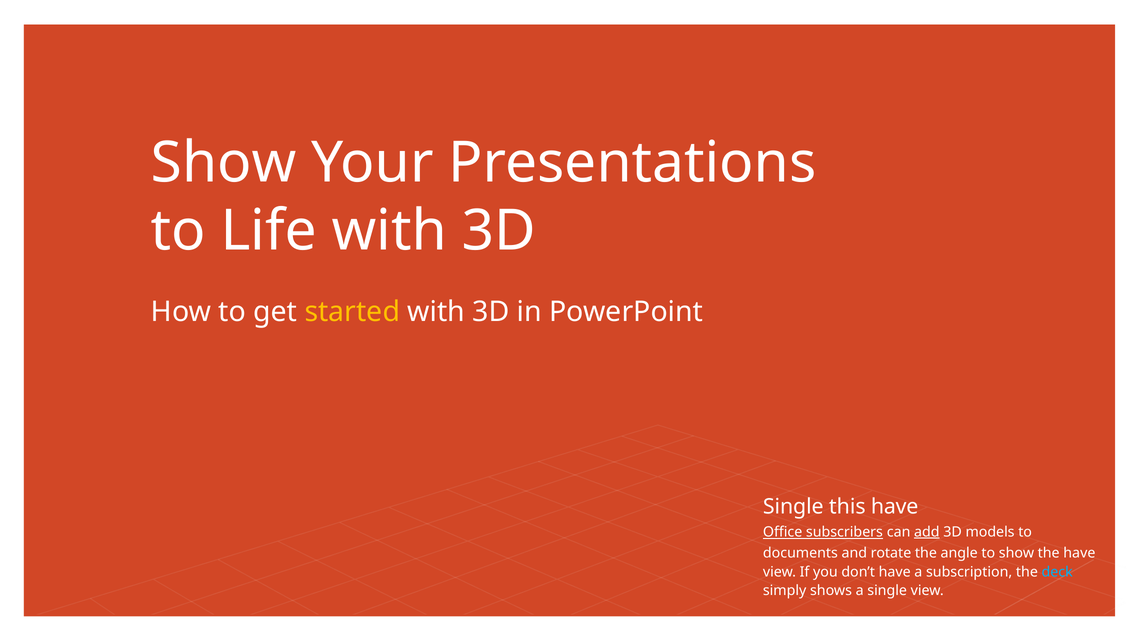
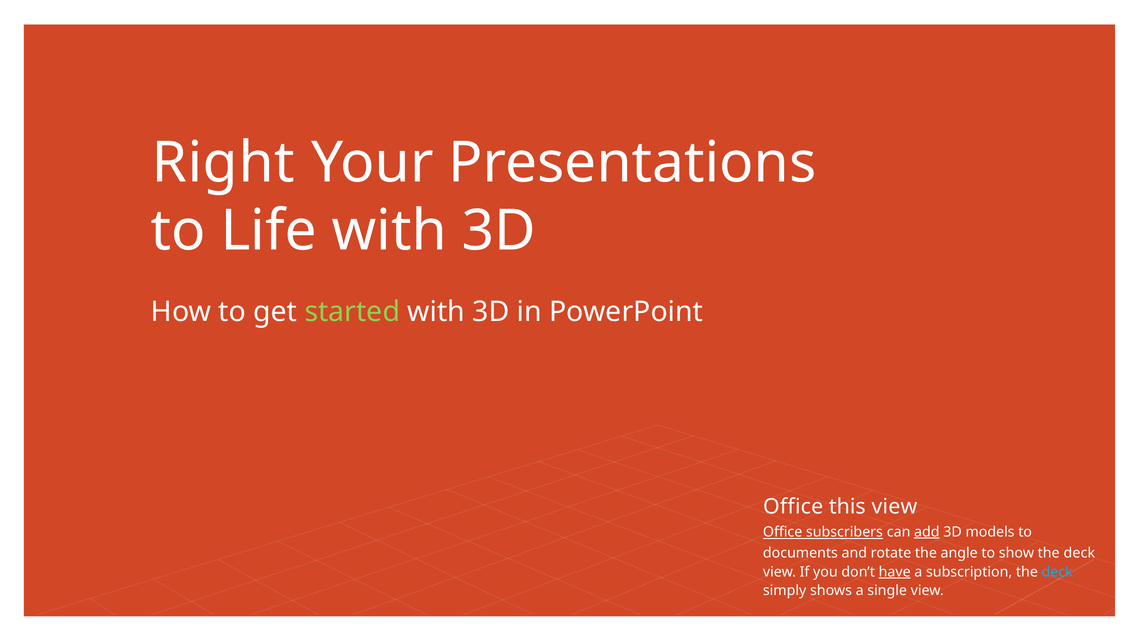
Show at (224, 163): Show -> Right
started colour: yellow -> light green
Single at (793, 507): Single -> Office
this have: have -> view
show the have: have -> deck
have at (895, 572) underline: none -> present
